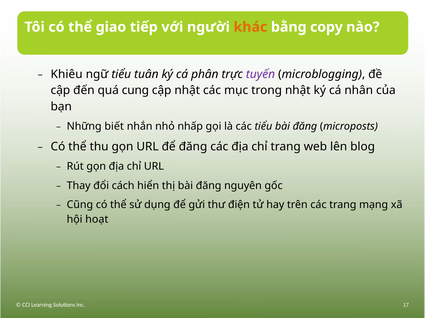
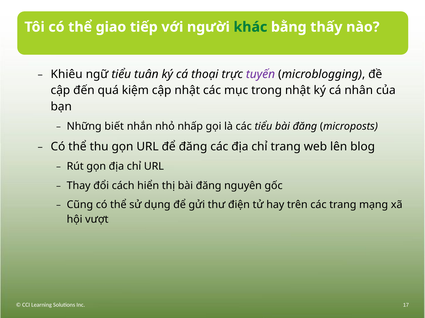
khác colour: orange -> green
copy: copy -> thấy
phân: phân -> thoại
cung: cung -> kiệm
hoạt: hoạt -> vượt
